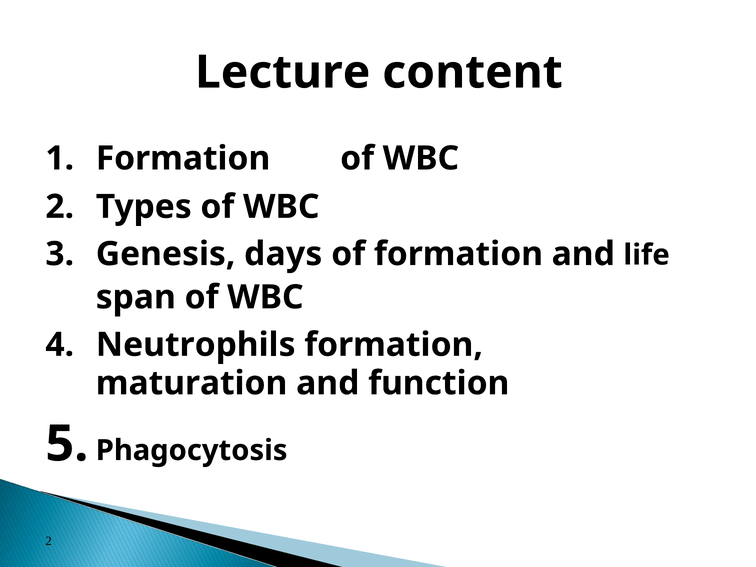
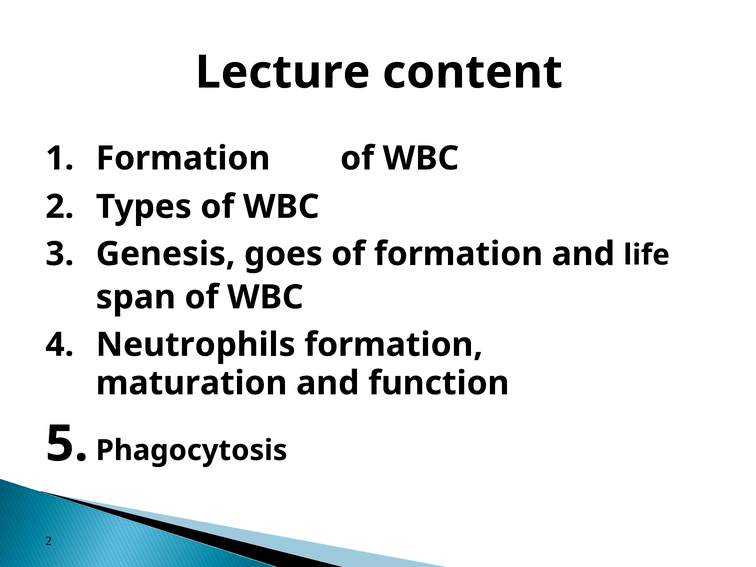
days: days -> goes
